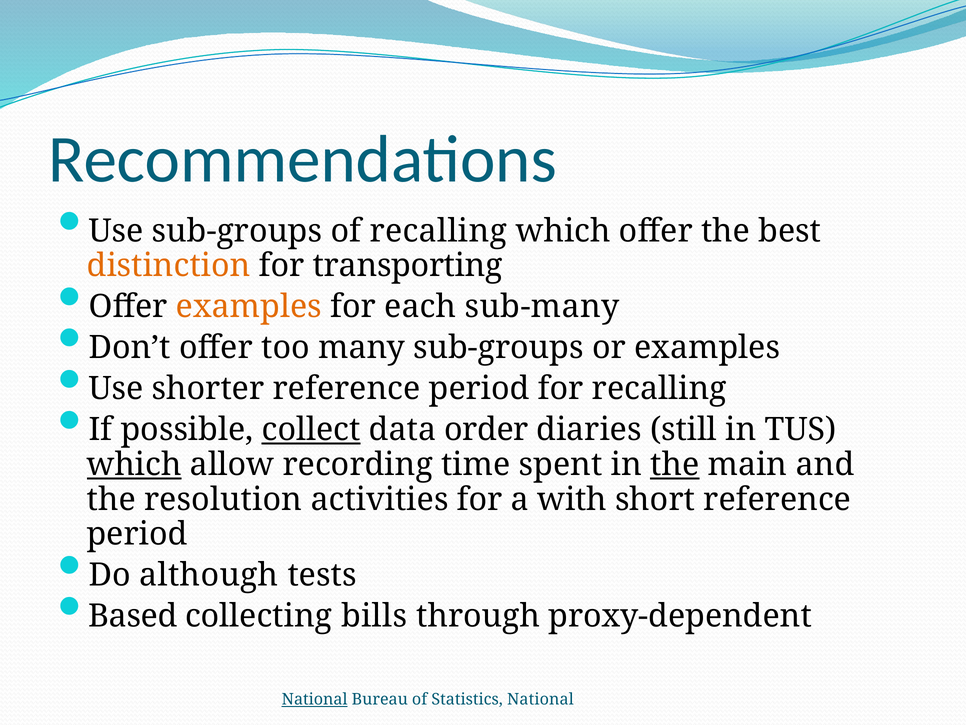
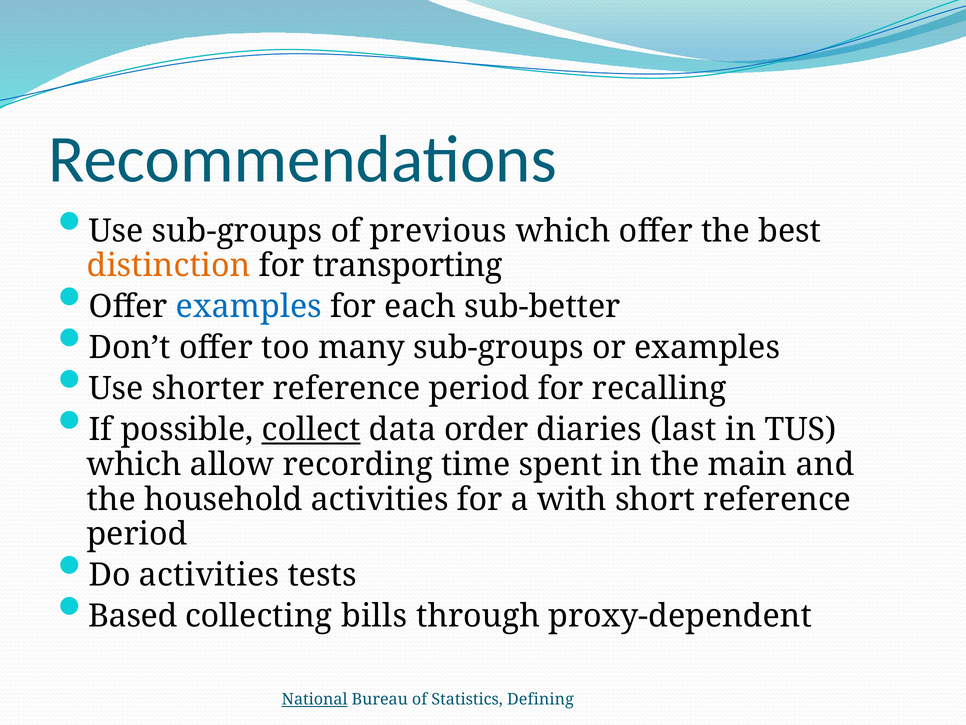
of recalling: recalling -> previous
examples at (249, 307) colour: orange -> blue
sub-many: sub-many -> sub-better
still: still -> last
which at (134, 464) underline: present -> none
the at (675, 464) underline: present -> none
resolution: resolution -> household
Do although: although -> activities
Statistics National: National -> Defining
